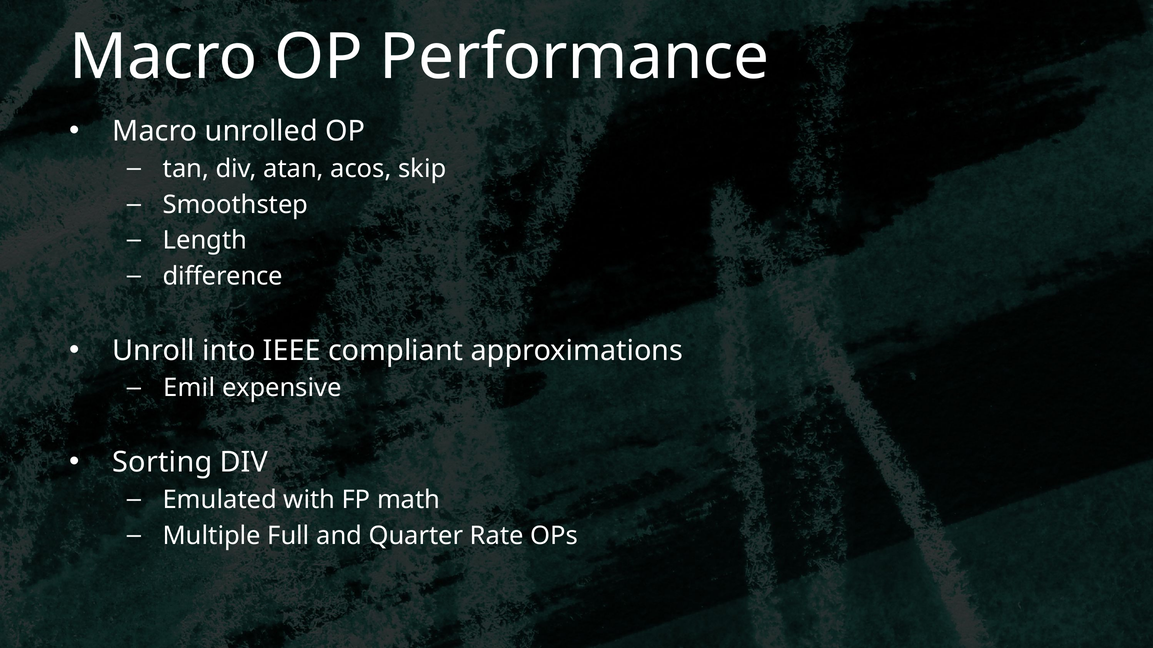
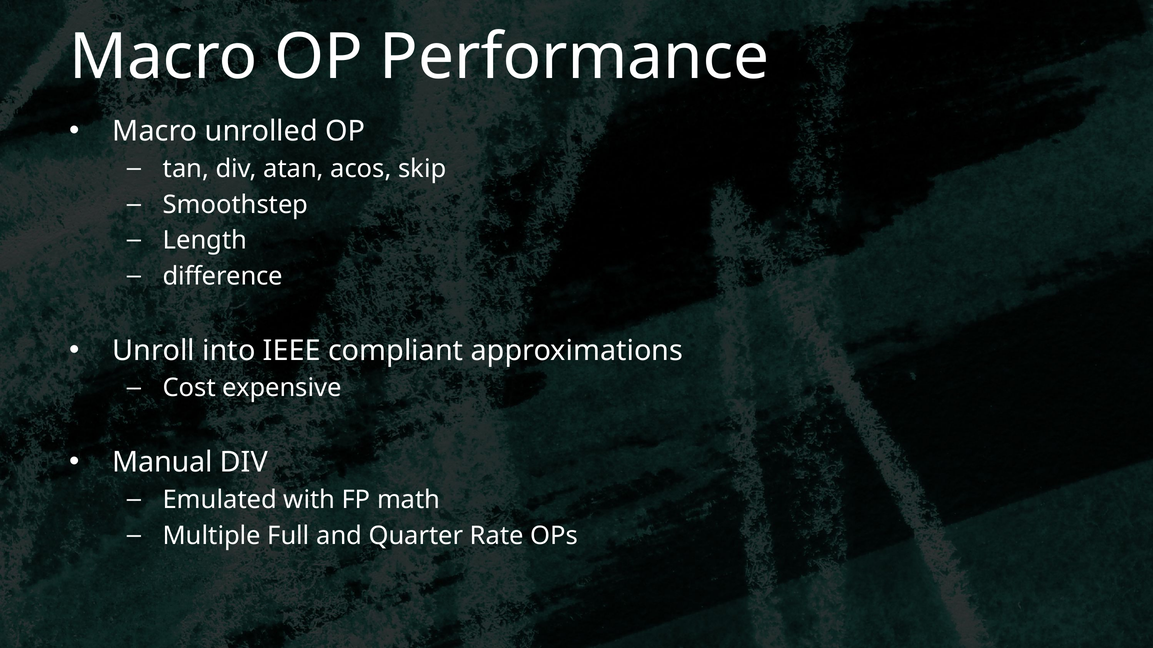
Emil: Emil -> Cost
Sorting: Sorting -> Manual
